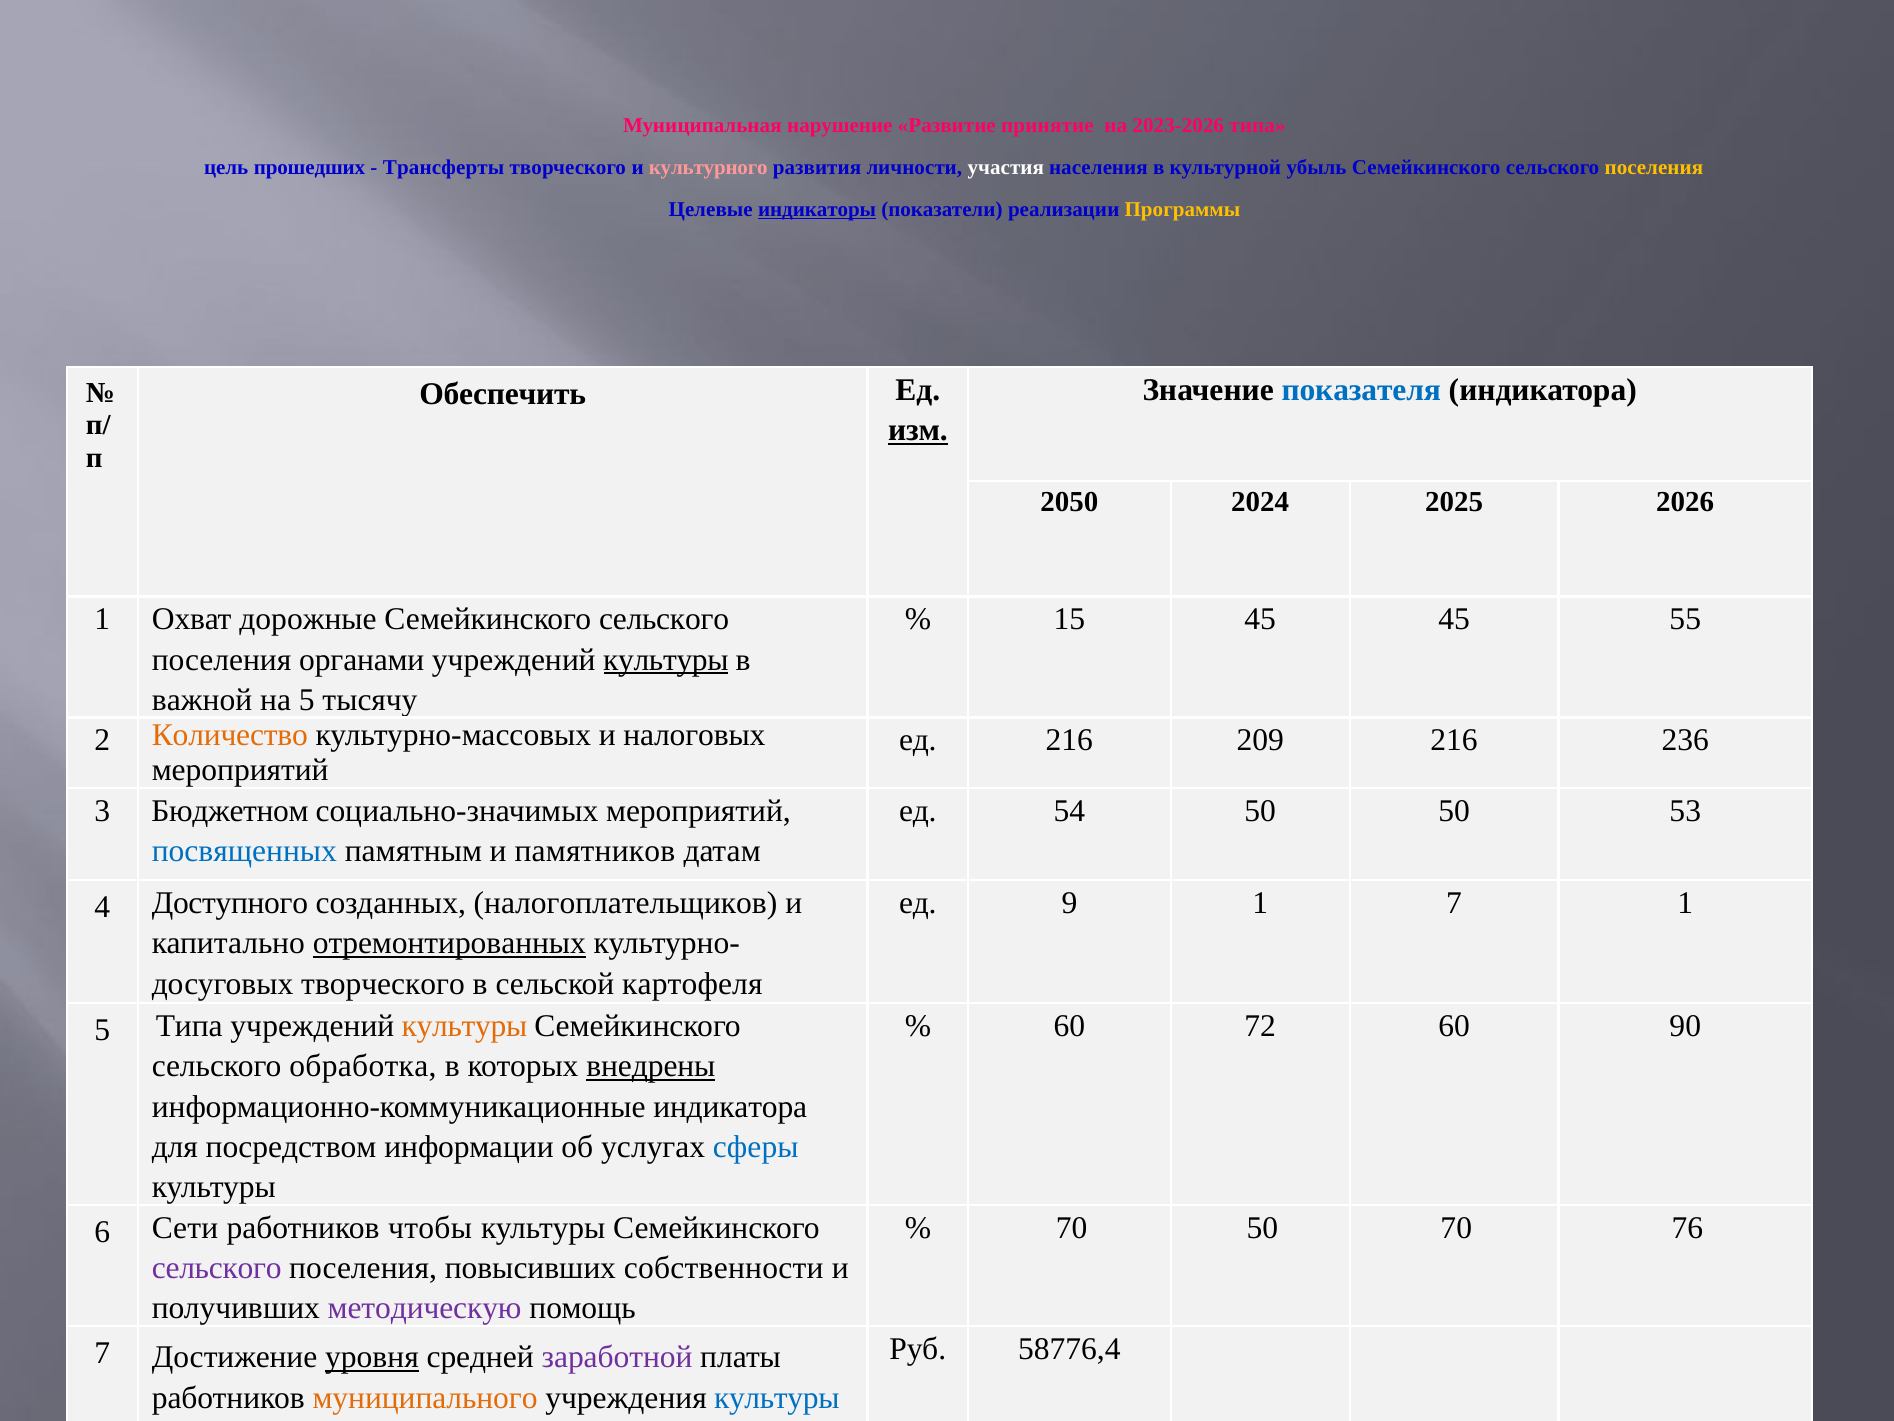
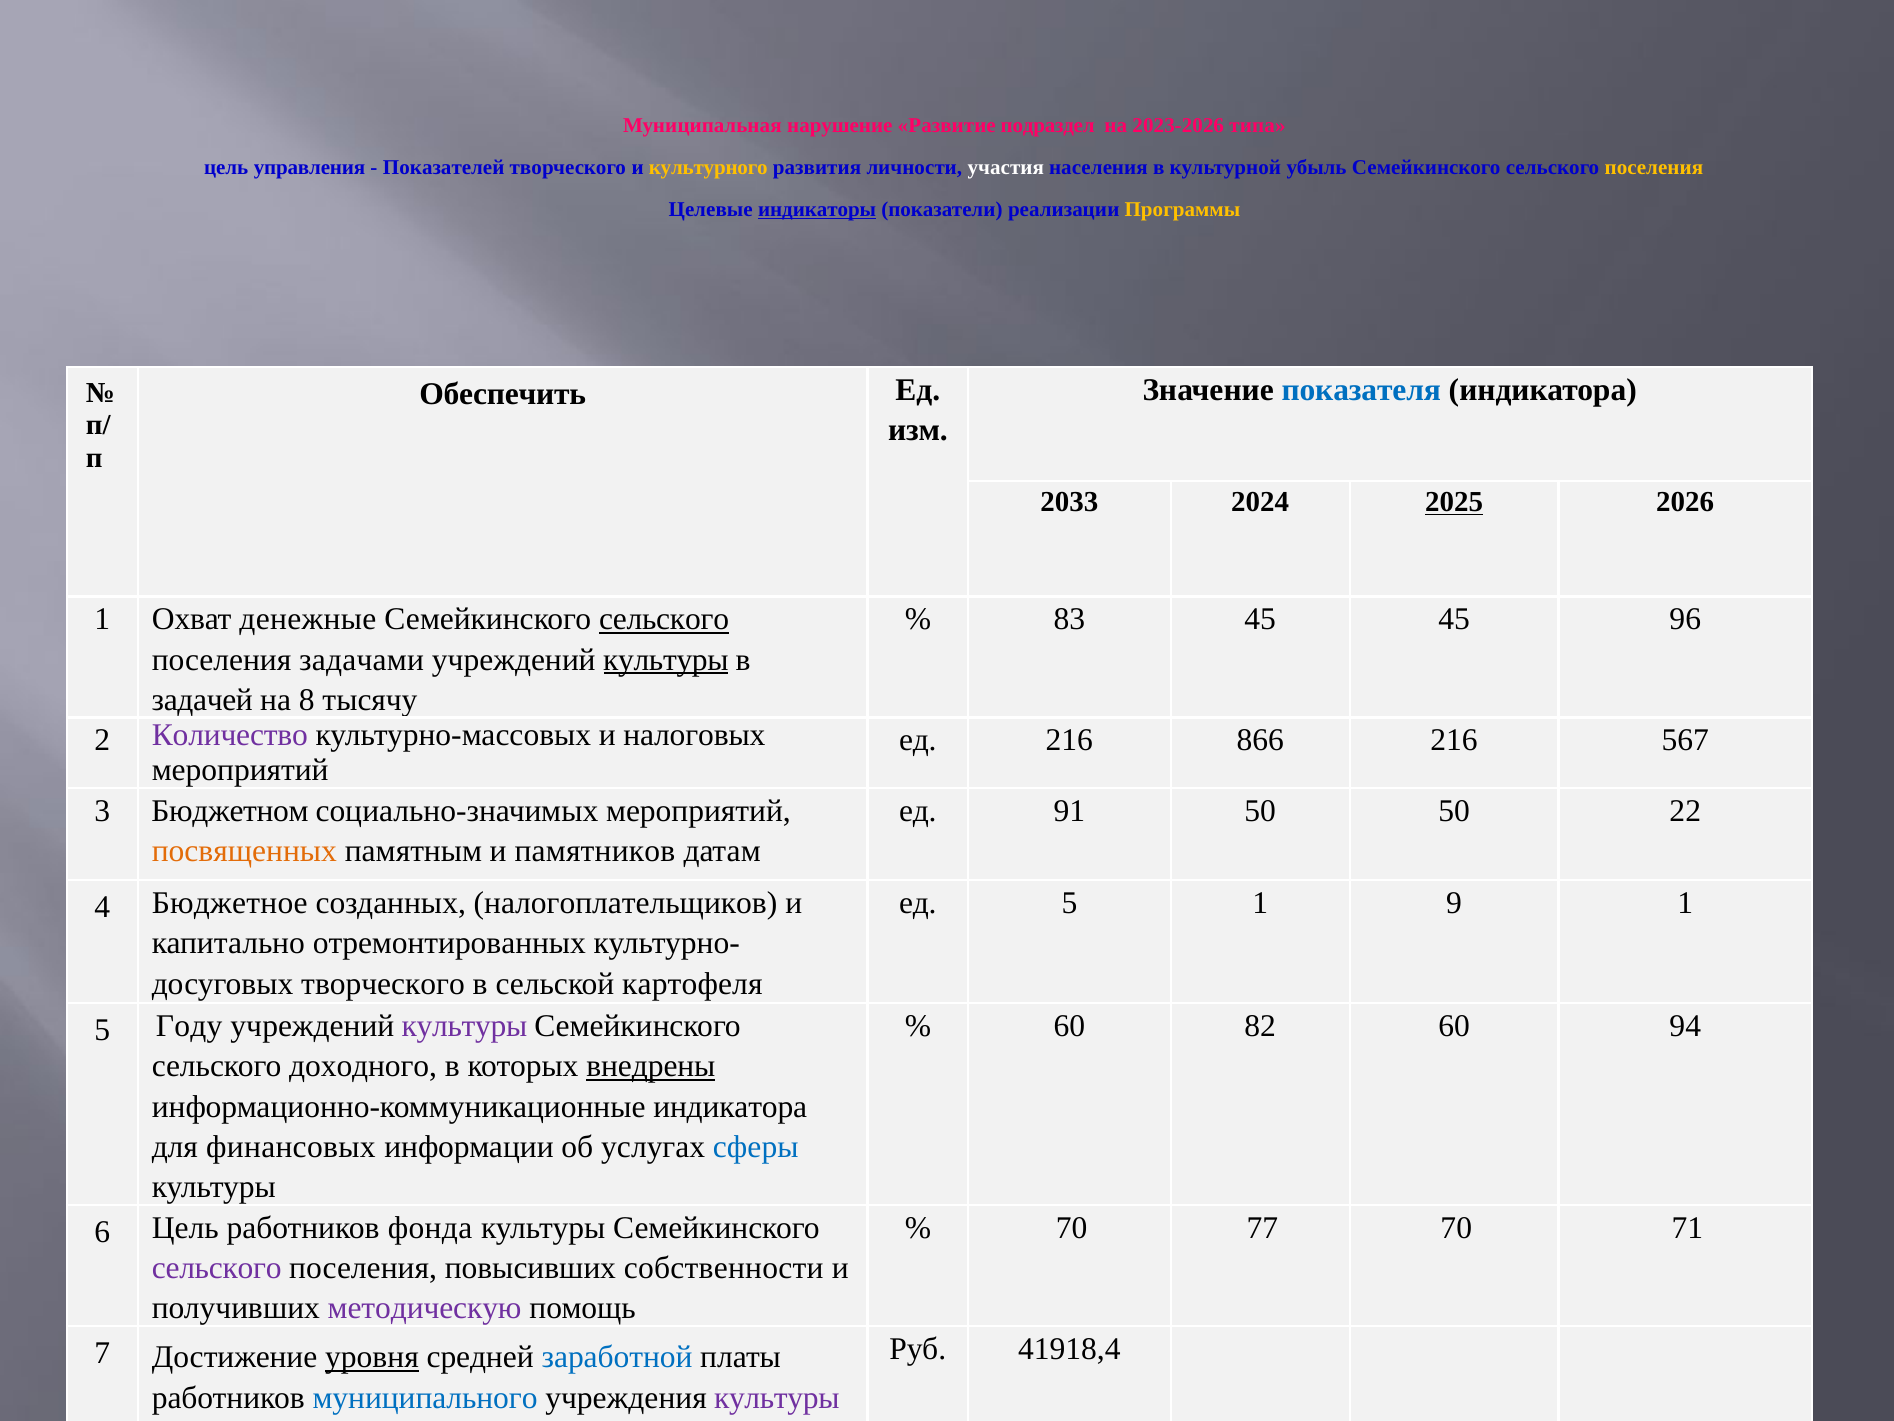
принятие: принятие -> подраздел
прошедших: прошедших -> управления
Трансферты: Трансферты -> Показателей
культурного colour: pink -> yellow
изм underline: present -> none
2050: 2050 -> 2033
2025 underline: none -> present
дорожные: дорожные -> денежные
сельского at (664, 619) underline: none -> present
15: 15 -> 83
55: 55 -> 96
органами: органами -> задачами
важной: важной -> задачей
на 5: 5 -> 8
Количество colour: orange -> purple
209: 209 -> 866
236: 236 -> 567
54: 54 -> 91
53: 53 -> 22
посвященных colour: blue -> orange
ед 9: 9 -> 5
1 7: 7 -> 9
Доступного: Доступного -> Бюджетное
отремонтированных underline: present -> none
72: 72 -> 82
90: 90 -> 94
5 Типа: Типа -> Году
культуры at (464, 1026) colour: orange -> purple
обработка: обработка -> доходного
посредством: посредством -> финансовых
70 50: 50 -> 77
76: 76 -> 71
6 Сети: Сети -> Цель
чтобы: чтобы -> фонда
58776,4: 58776,4 -> 41918,4
заработной colour: purple -> blue
муниципального colour: orange -> blue
культуры at (777, 1397) colour: blue -> purple
